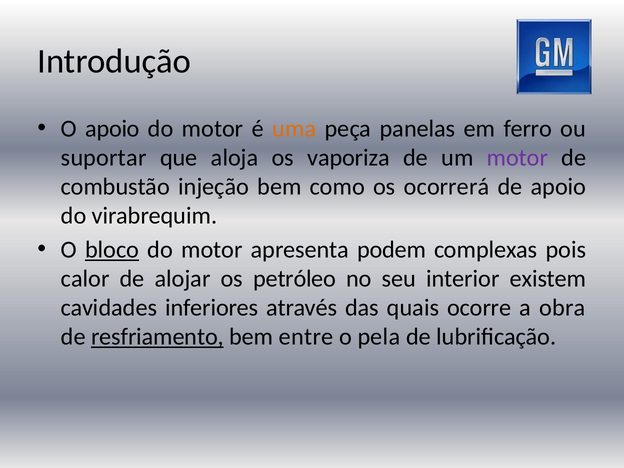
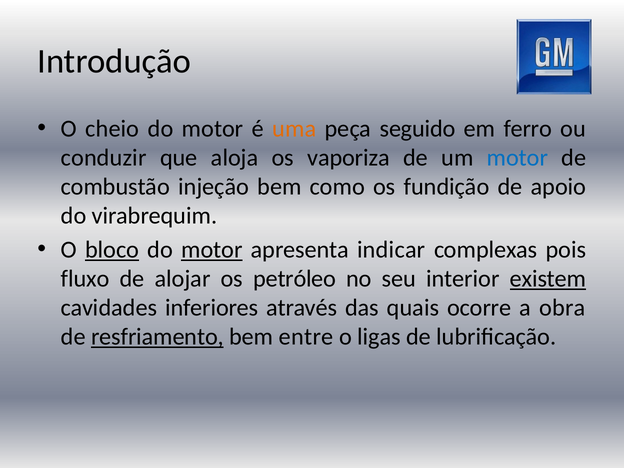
O apoio: apoio -> cheio
panelas: panelas -> seguido
suportar: suportar -> conduzir
motor at (517, 158) colour: purple -> blue
ocorrerá: ocorrerá -> fundição
motor at (212, 250) underline: none -> present
podem: podem -> indicar
calor: calor -> fluxo
existem underline: none -> present
pela: pela -> ligas
